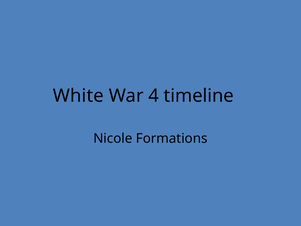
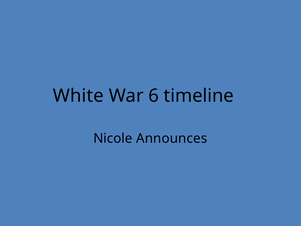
4: 4 -> 6
Formations: Formations -> Announces
